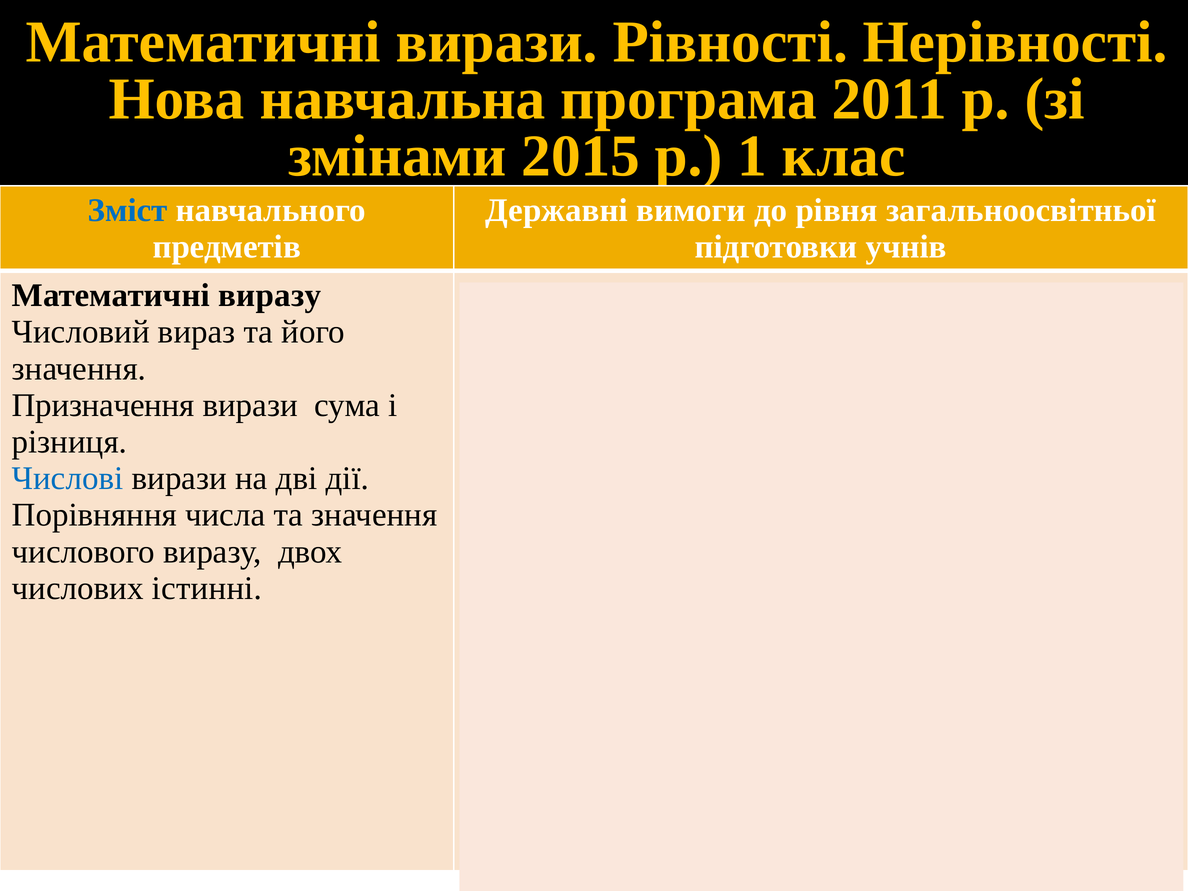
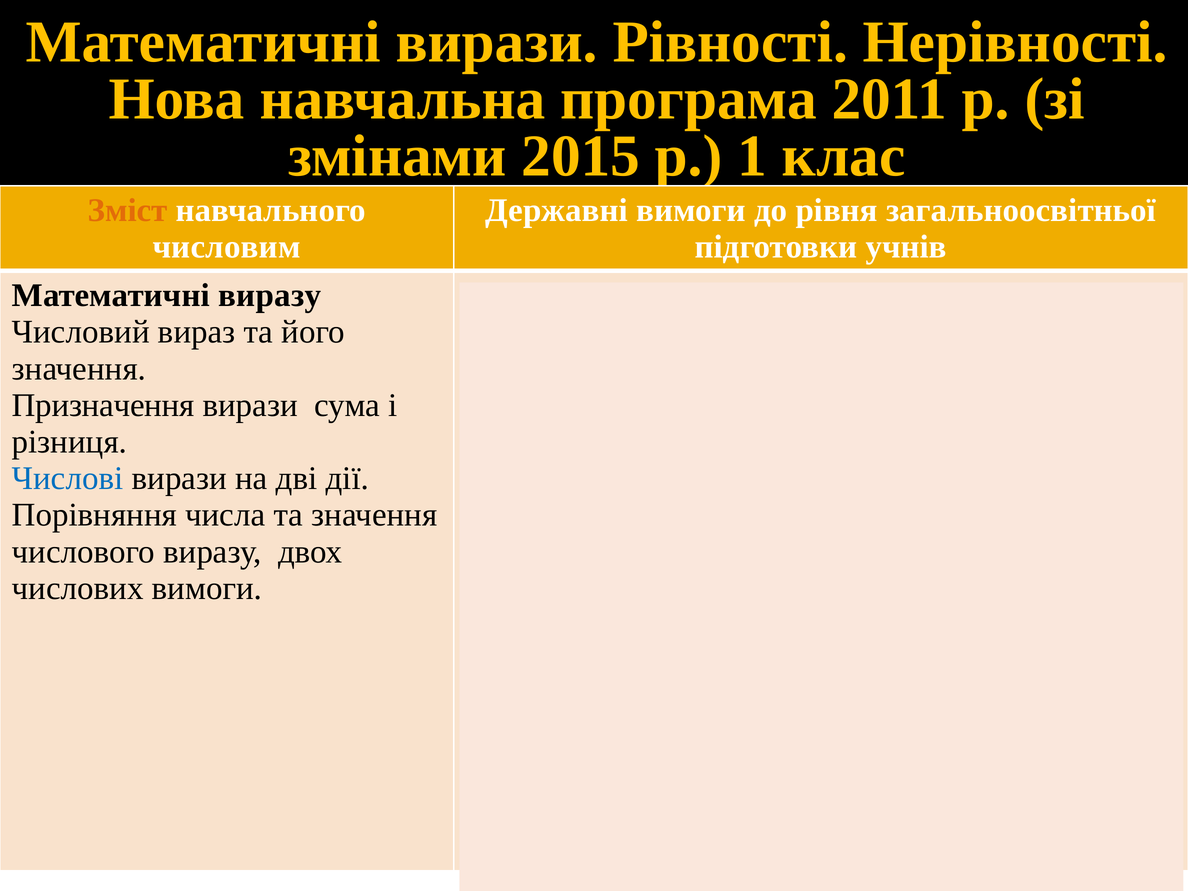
Зміст colour: blue -> orange
предметів: предметів -> числовим
числових істинні: істинні -> вимоги
